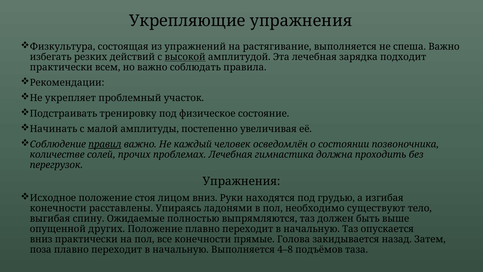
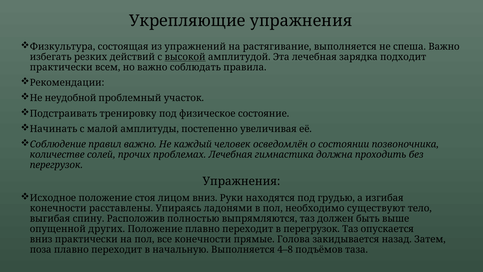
укрепляет: укрепляет -> неудобной
правил underline: present -> none
Ожидаемые: Ожидаемые -> Расположив
начальную at (312, 229): начальную -> перегрузок
